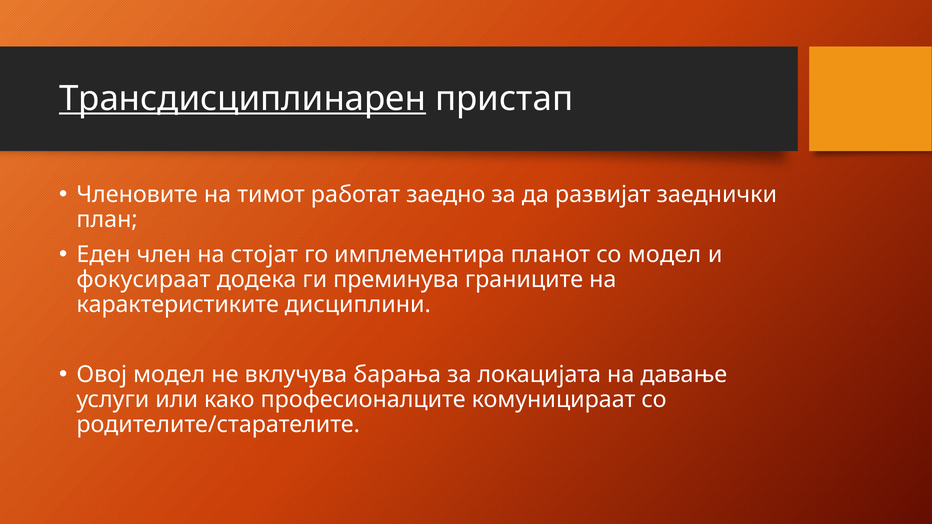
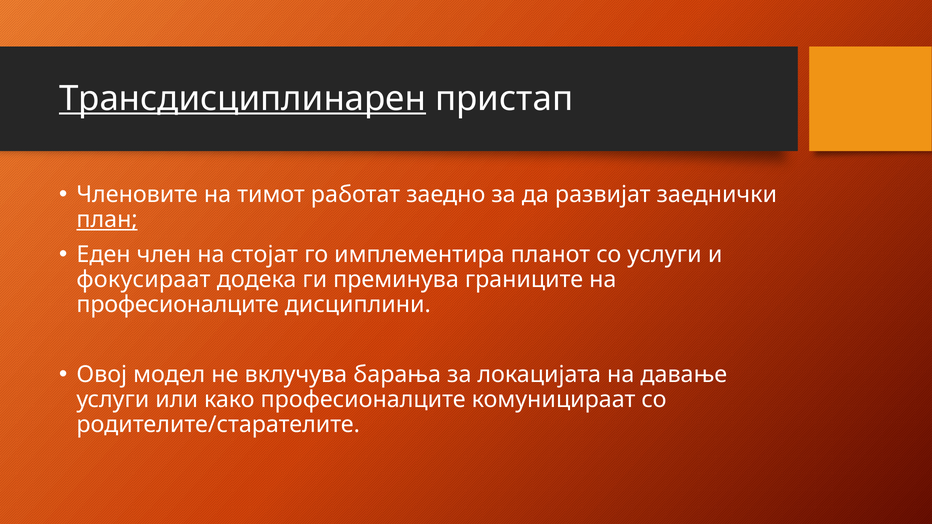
план underline: none -> present
со модел: модел -> услуги
карактеристиките at (178, 305): карактеристиките -> професионалците
